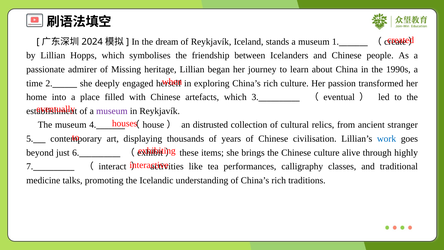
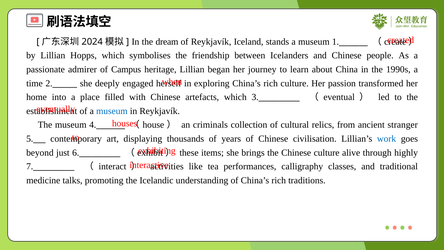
Missing: Missing -> Campus
museum at (112, 111) colour: purple -> blue
distrusted: distrusted -> criminals
